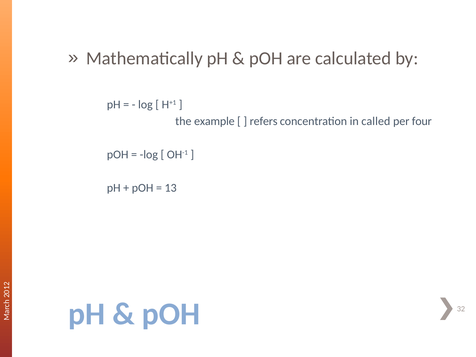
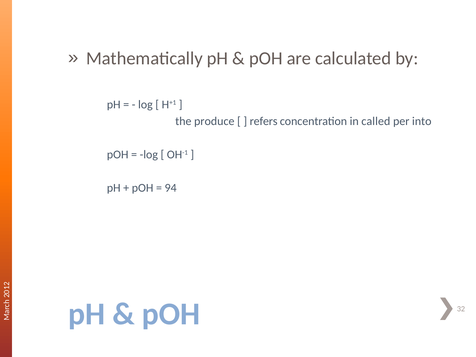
example: example -> produce
four: four -> into
13: 13 -> 94
